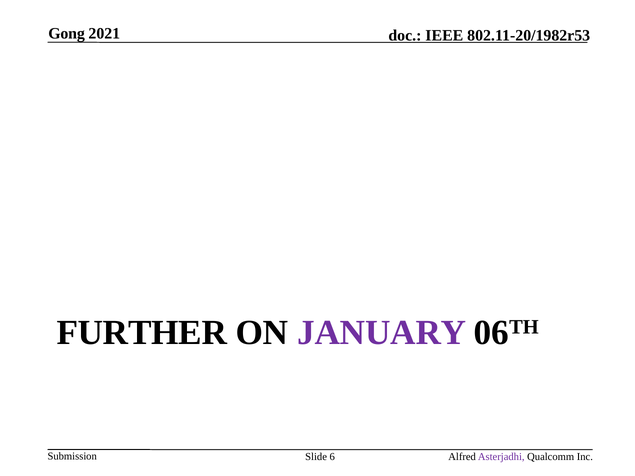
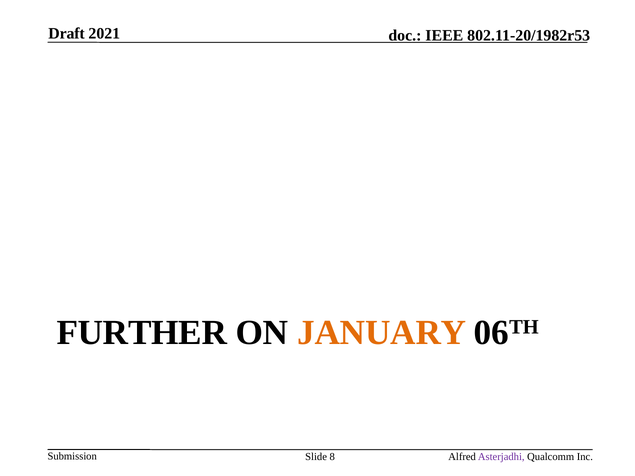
Gong: Gong -> Draft
JANUARY colour: purple -> orange
6: 6 -> 8
